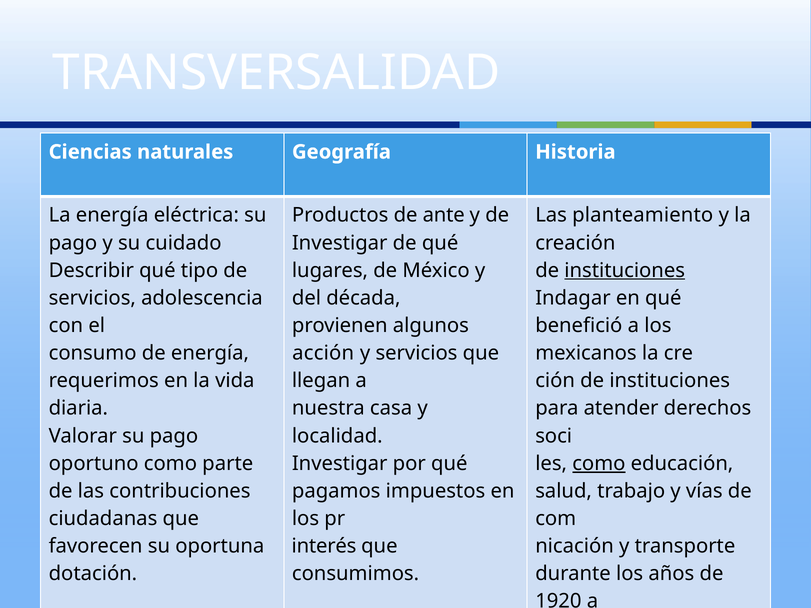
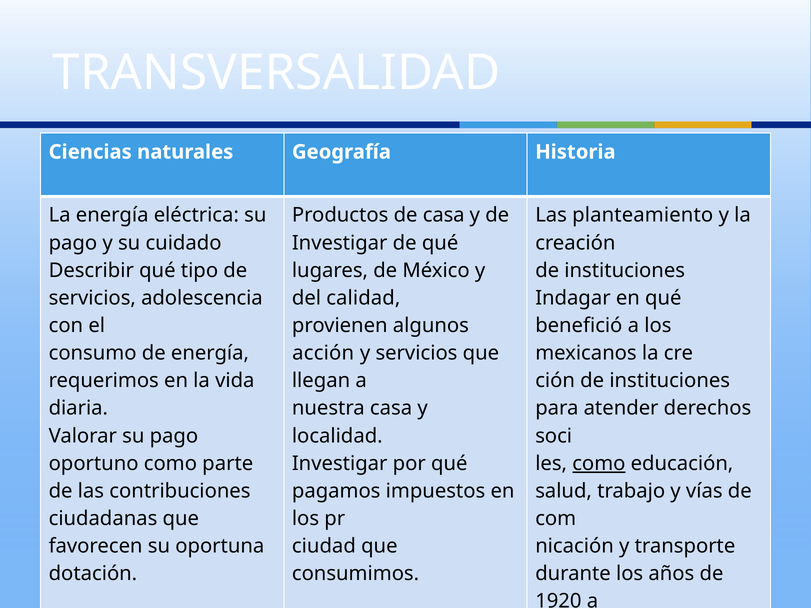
de ante: ante -> casa
instituciones at (625, 271) underline: present -> none
década: década -> calidad
interés: interés -> ciudad
